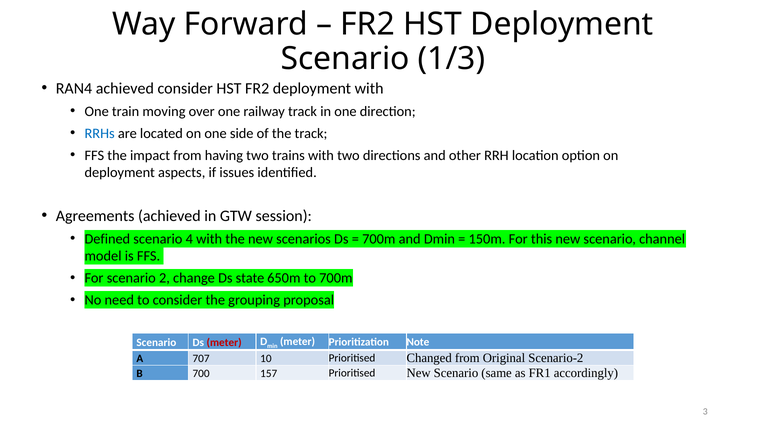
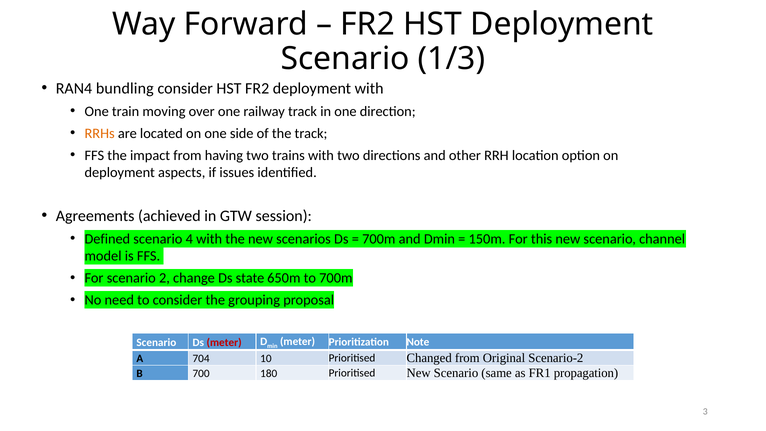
RAN4 achieved: achieved -> bundling
RRHs colour: blue -> orange
707: 707 -> 704
157: 157 -> 180
accordingly: accordingly -> propagation
